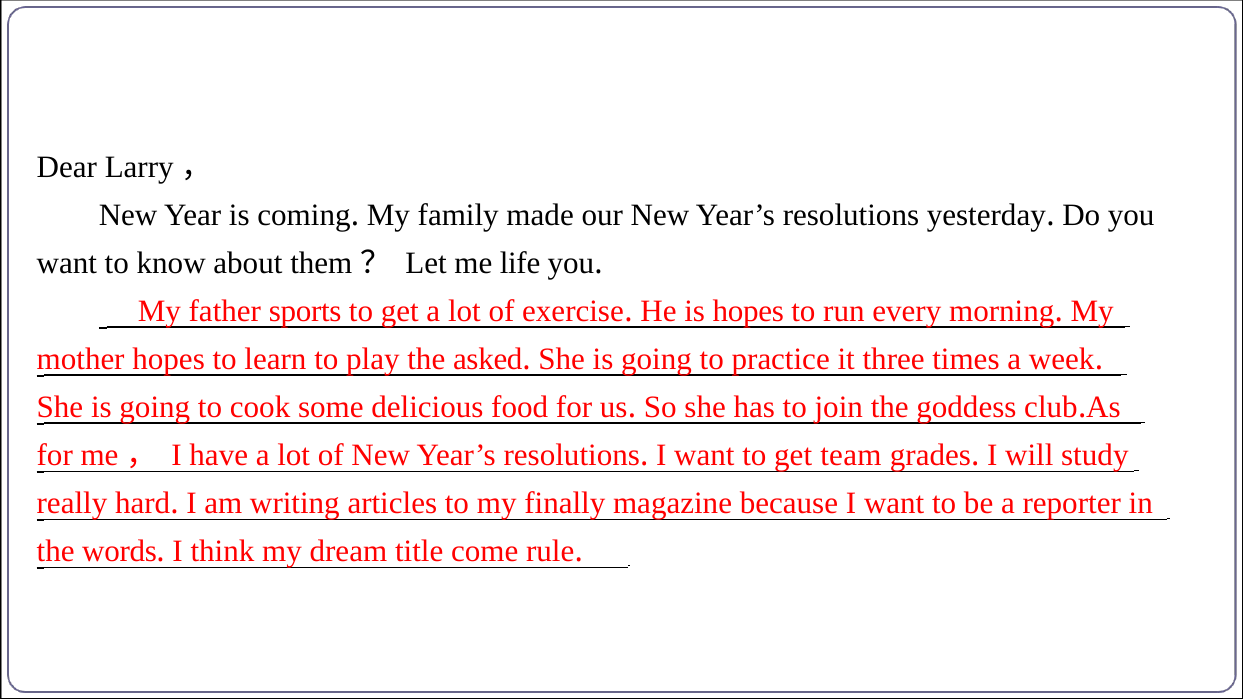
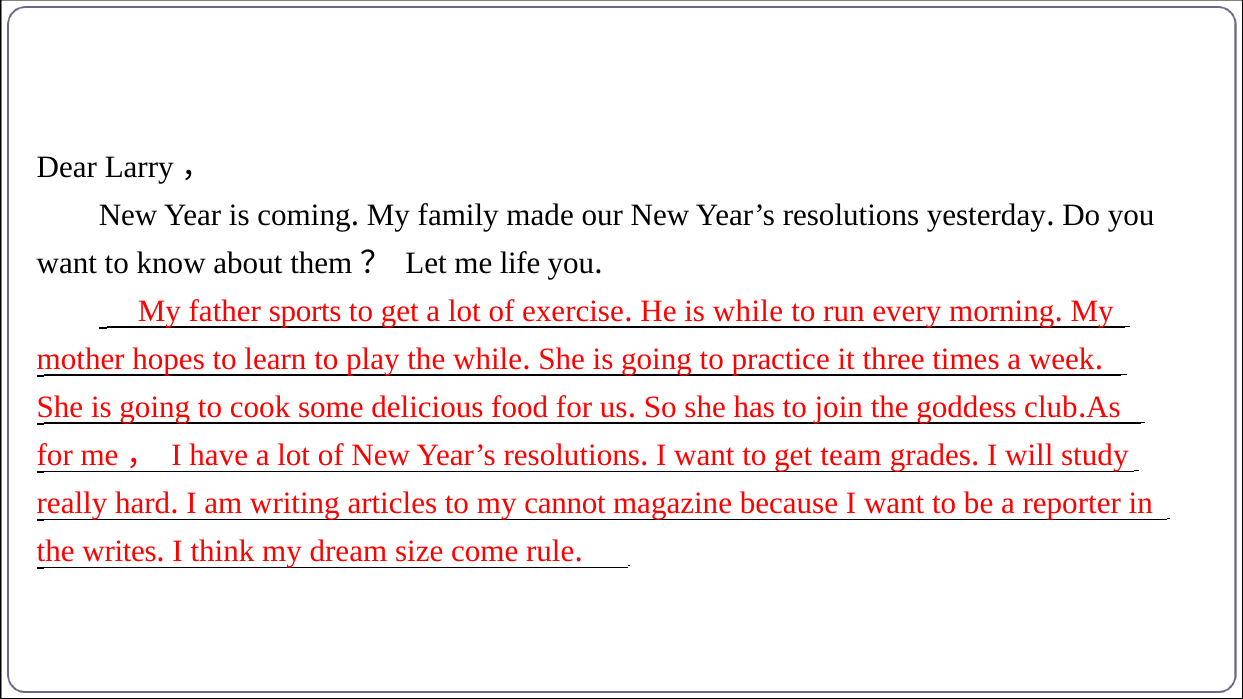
is hopes: hopes -> while
the asked: asked -> while
finally: finally -> cannot
words: words -> writes
title: title -> size
